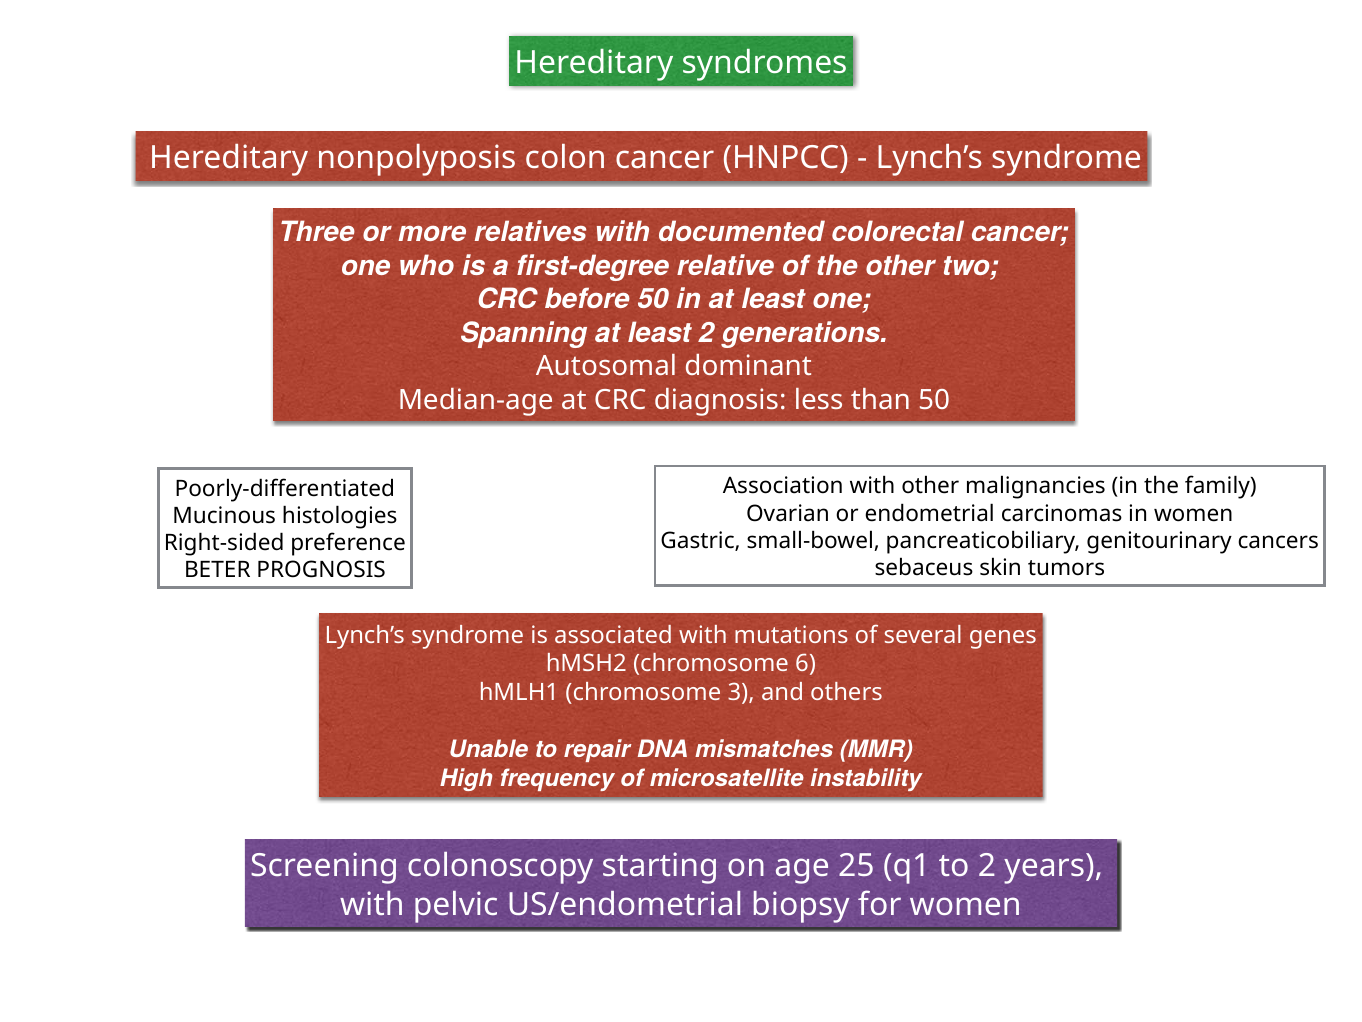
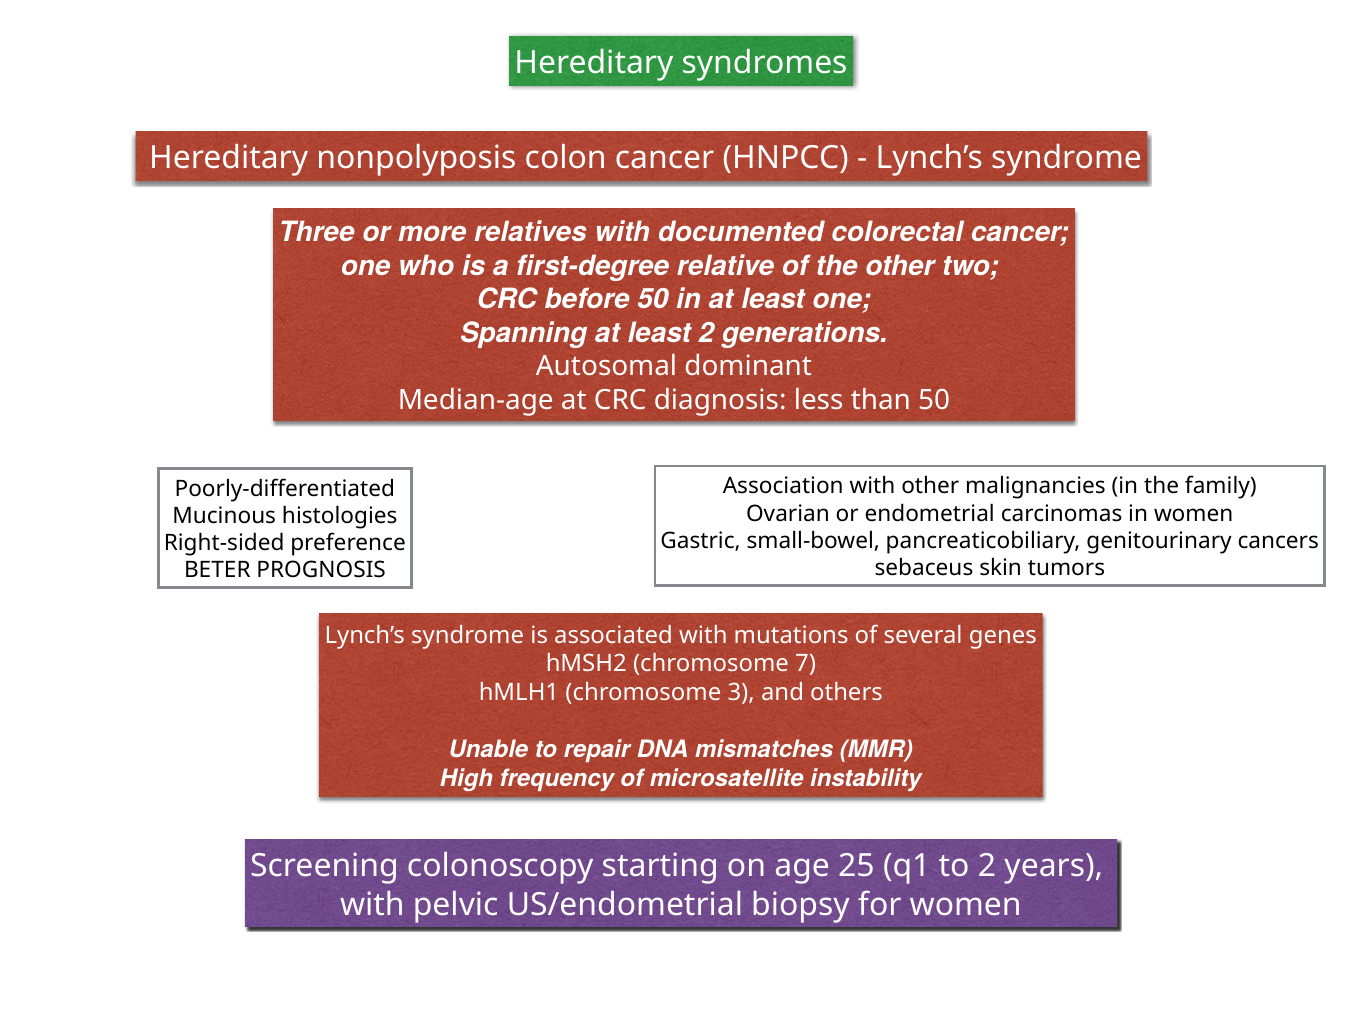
6: 6 -> 7
